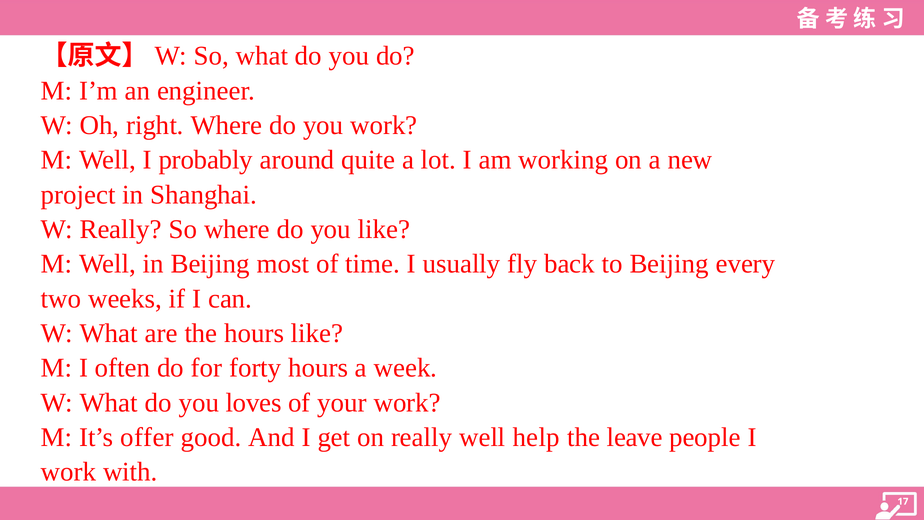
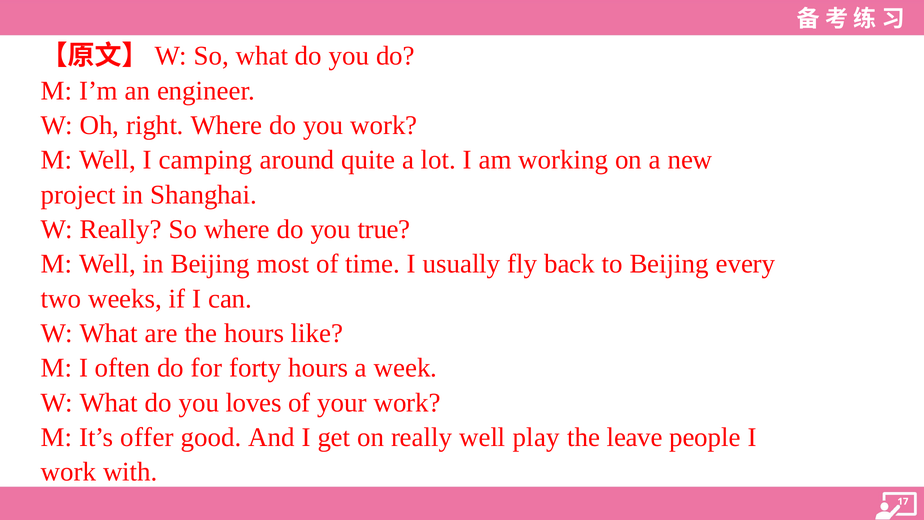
probably: probably -> camping
you like: like -> true
help: help -> play
